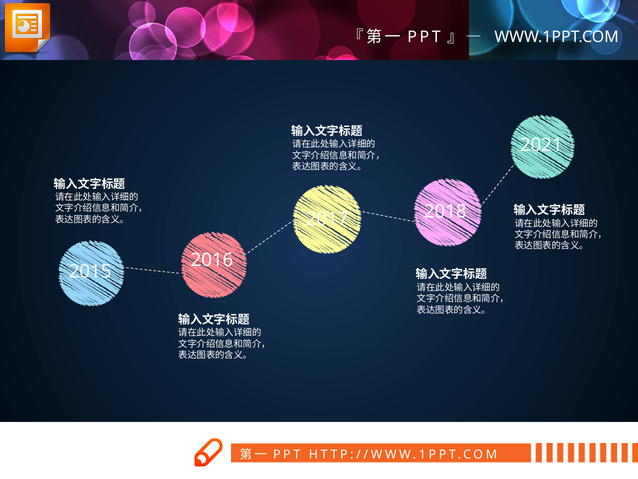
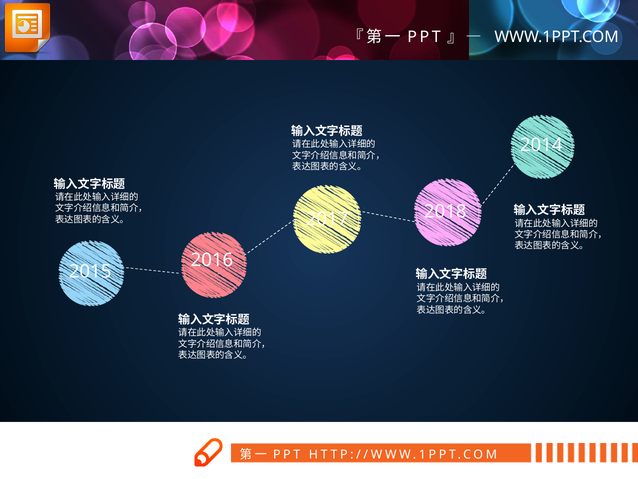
2021: 2021 -> 2014
